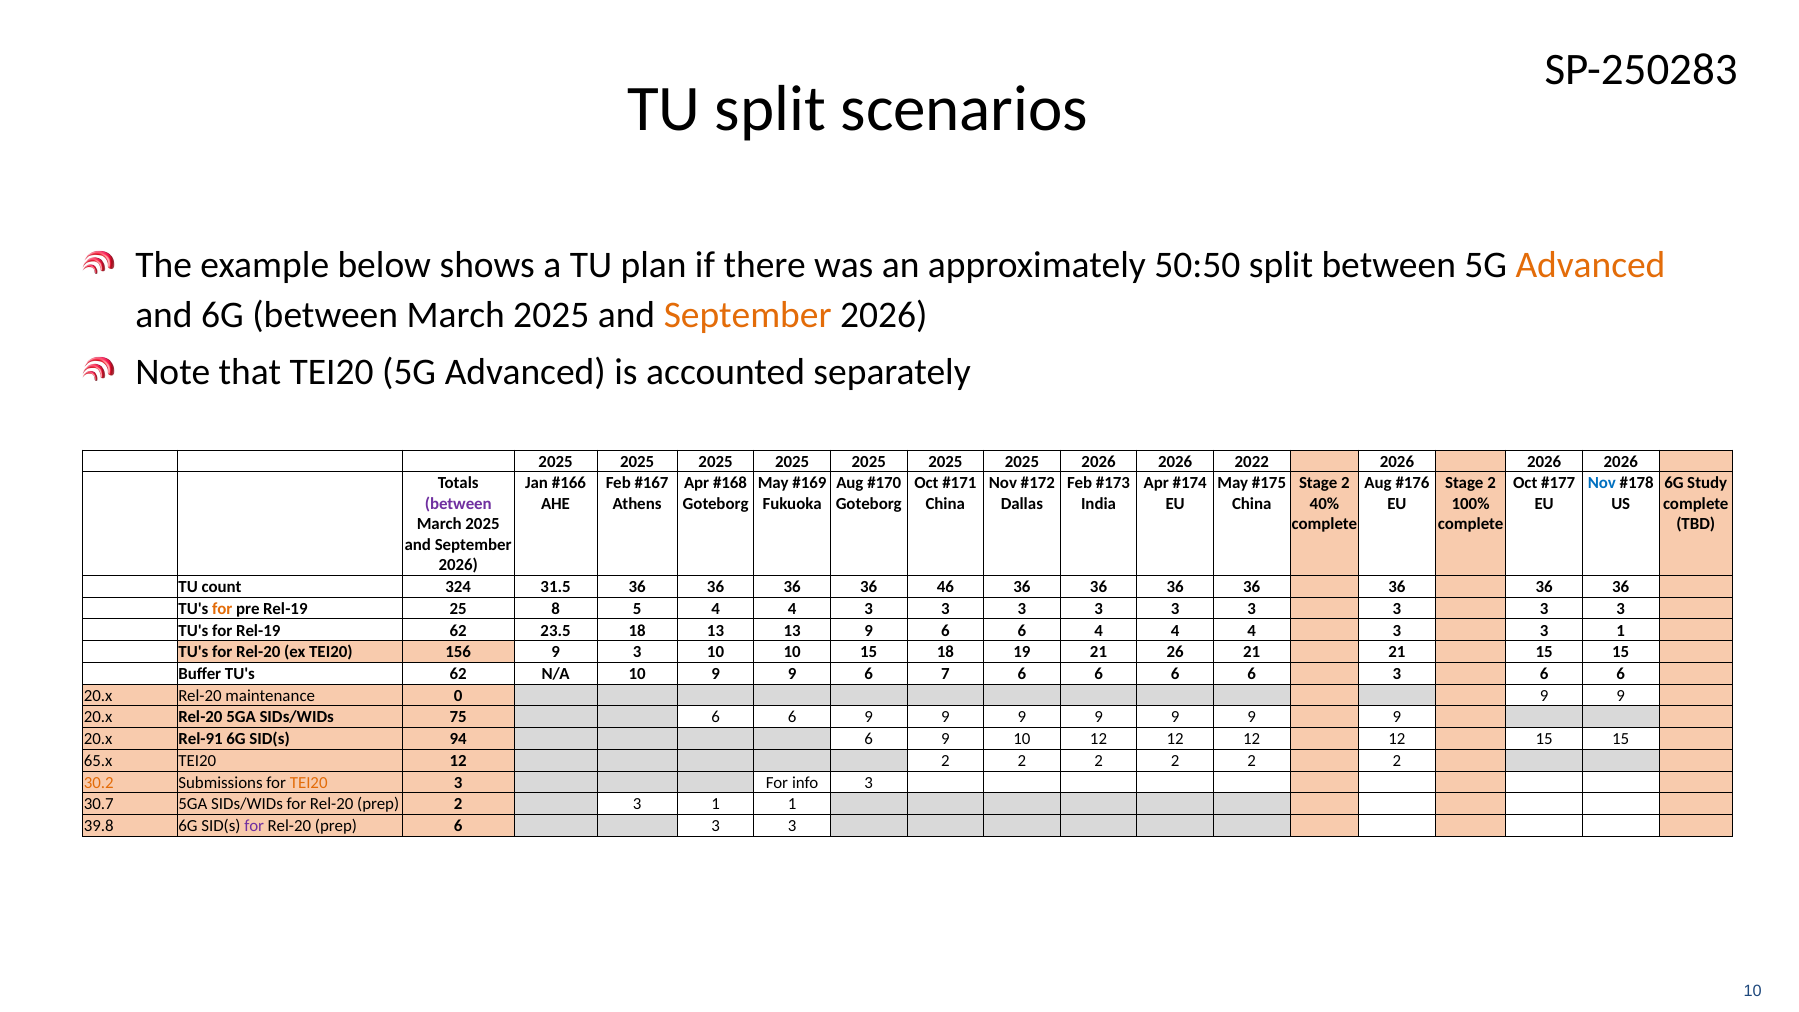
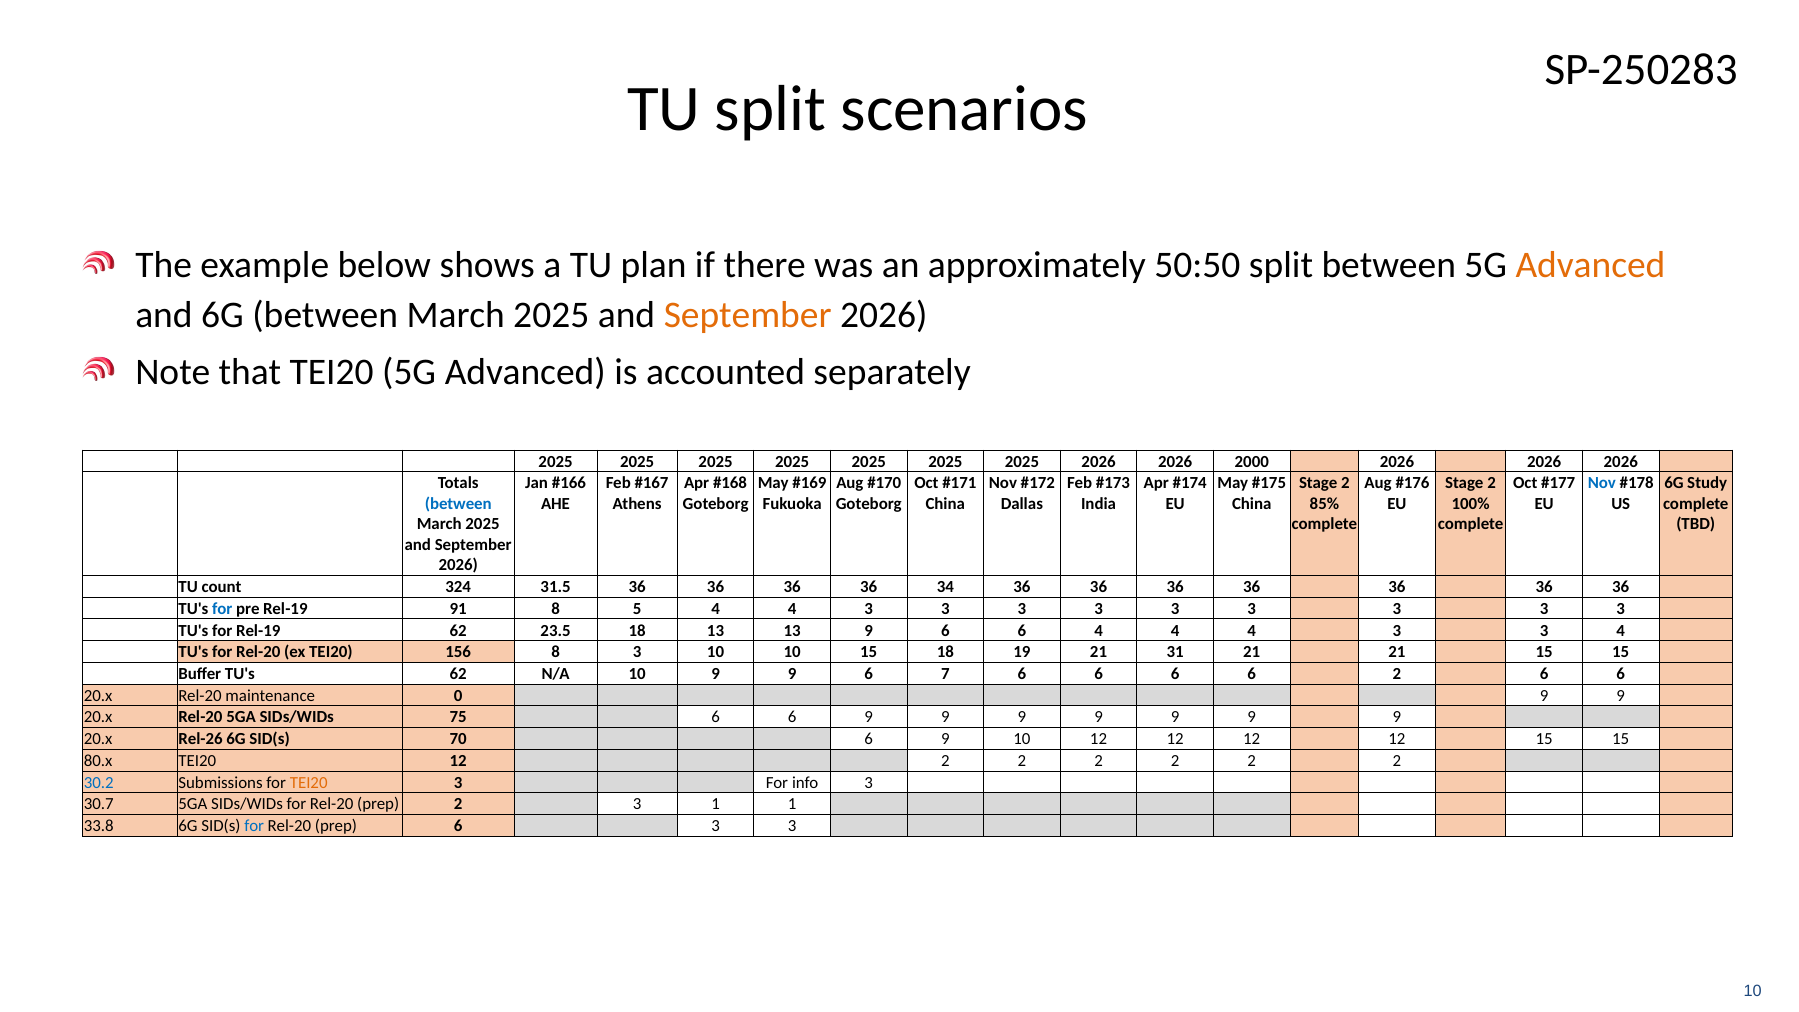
2022: 2022 -> 2000
between at (458, 504) colour: purple -> blue
40%: 40% -> 85%
46: 46 -> 34
for at (222, 609) colour: orange -> blue
25: 25 -> 91
3 3 1: 1 -> 4
156 9: 9 -> 8
26: 26 -> 31
6 6 3: 3 -> 2
Rel-91: Rel-91 -> Rel-26
94: 94 -> 70
65.x: 65.x -> 80.x
30.2 colour: orange -> blue
39.8: 39.8 -> 33.8
for at (254, 826) colour: purple -> blue
